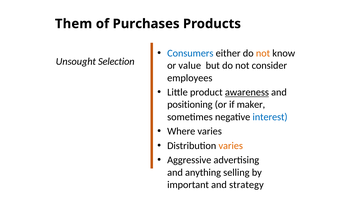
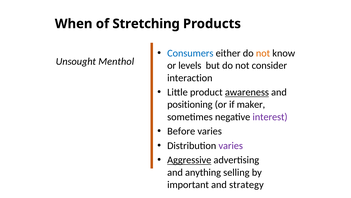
Them: Them -> When
Purchases: Purchases -> Stretching
Selection: Selection -> Menthol
value: value -> levels
employees: employees -> interaction
interest colour: blue -> purple
Where: Where -> Before
varies at (231, 145) colour: orange -> purple
Aggressive underline: none -> present
